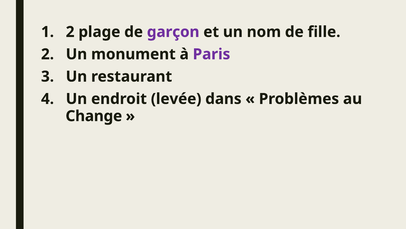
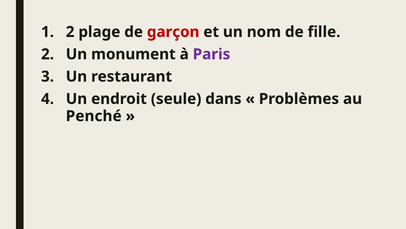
garçon colour: purple -> red
levée: levée -> seule
Change: Change -> Penché
